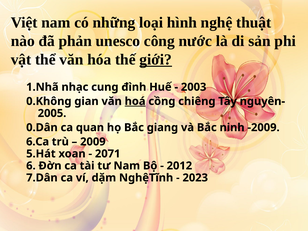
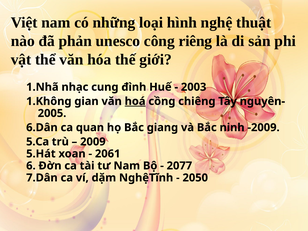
nước: nước -> riêng
giới underline: present -> none
0.Không: 0.Không -> 1.Không
0.Dân: 0.Dân -> 6.Dân
6.Ca: 6.Ca -> 5.Ca
2071: 2071 -> 2061
2012: 2012 -> 2077
2023: 2023 -> 2050
